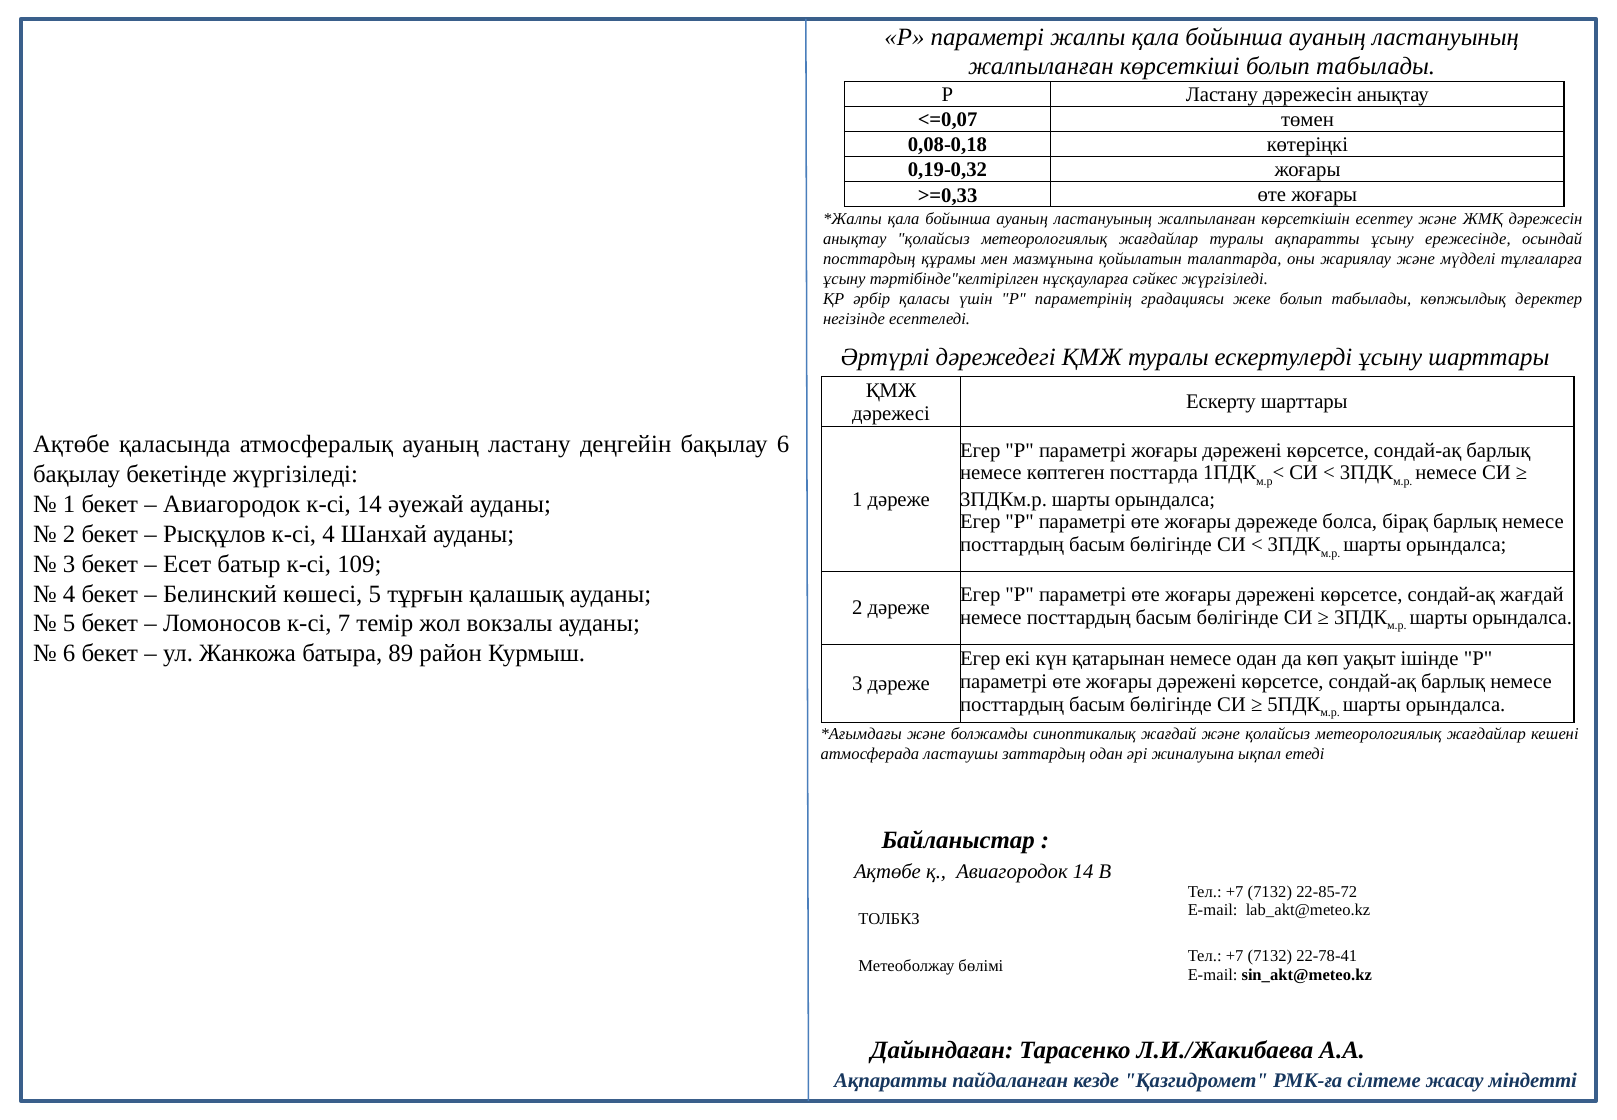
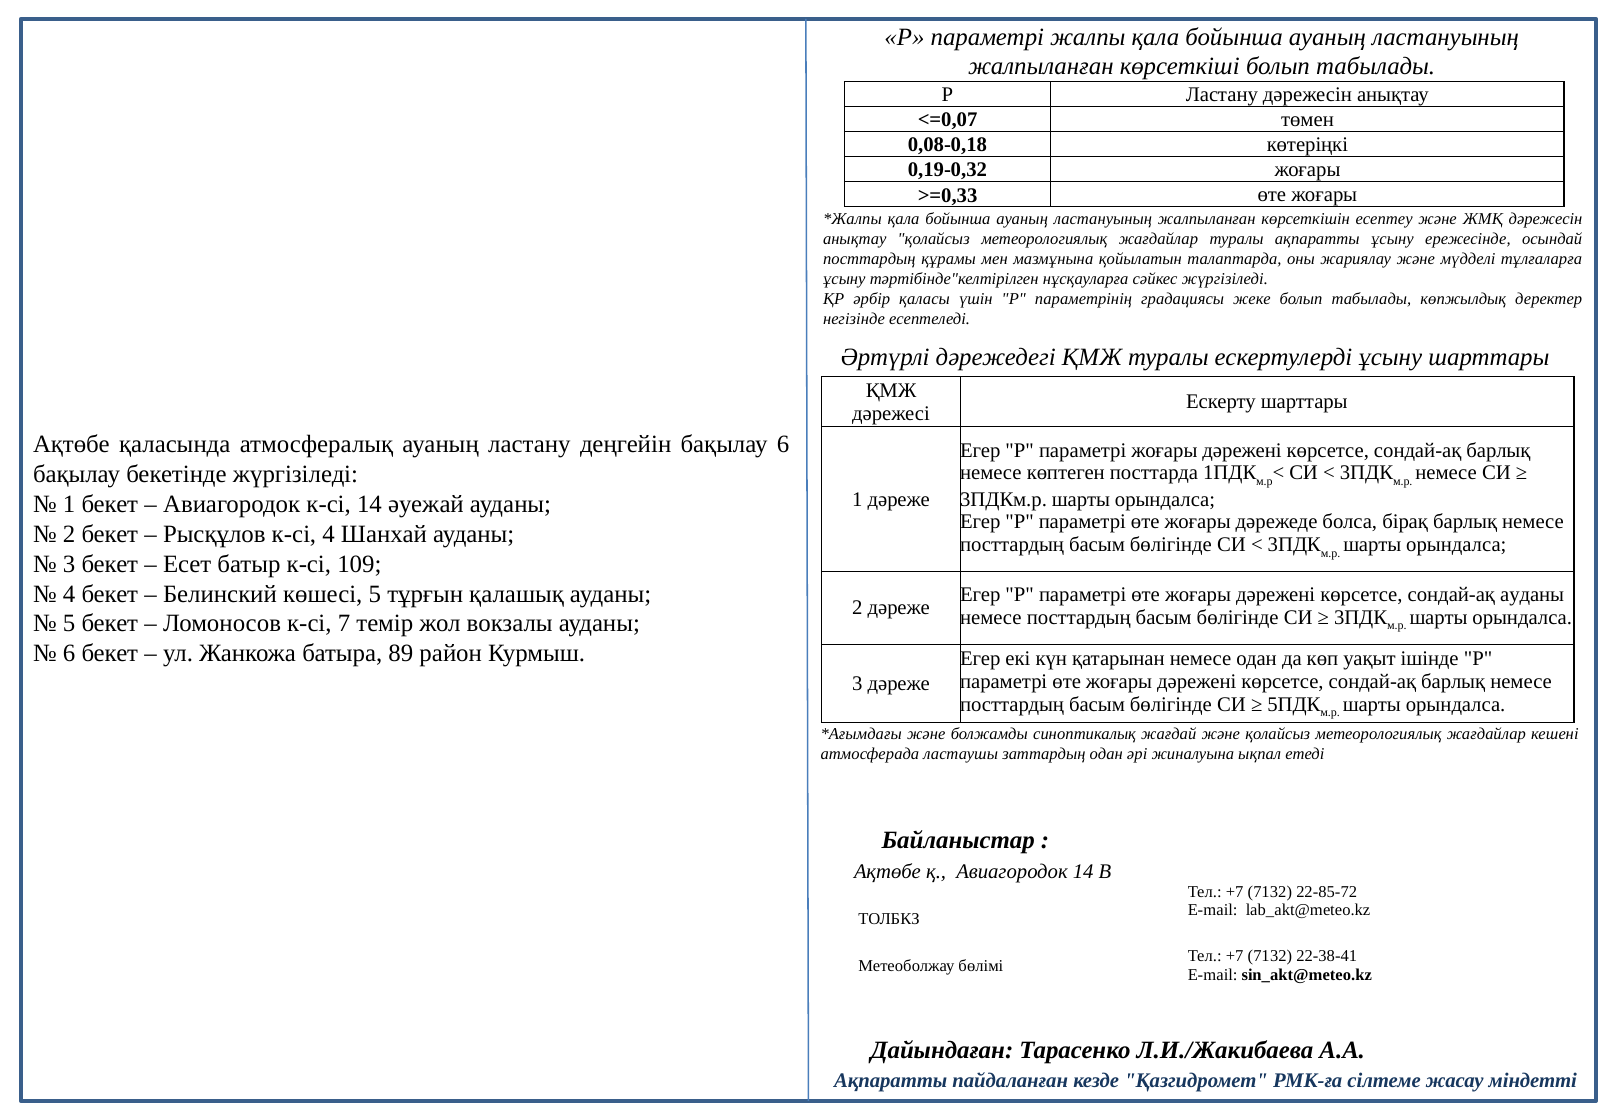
сондай-ақ жағдай: жағдай -> ауданы
22-78-41: 22-78-41 -> 22-38-41
